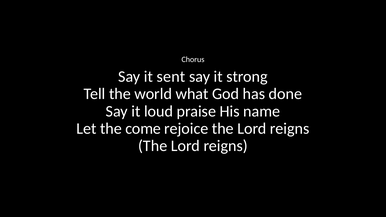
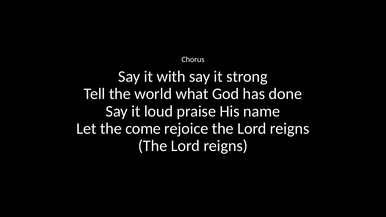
sent: sent -> with
